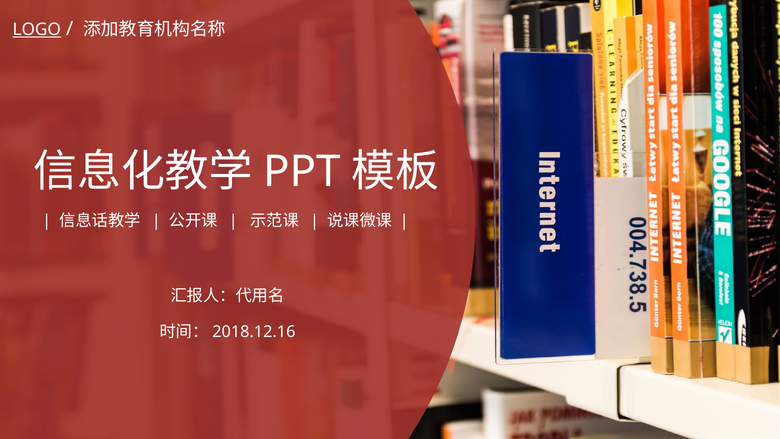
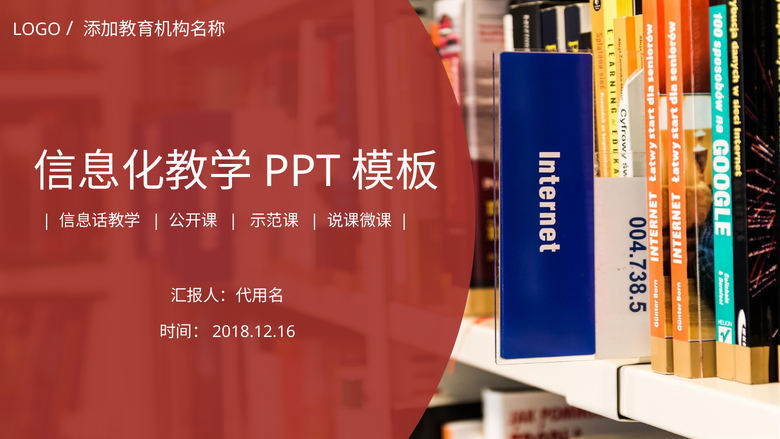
LOGO underline: present -> none
